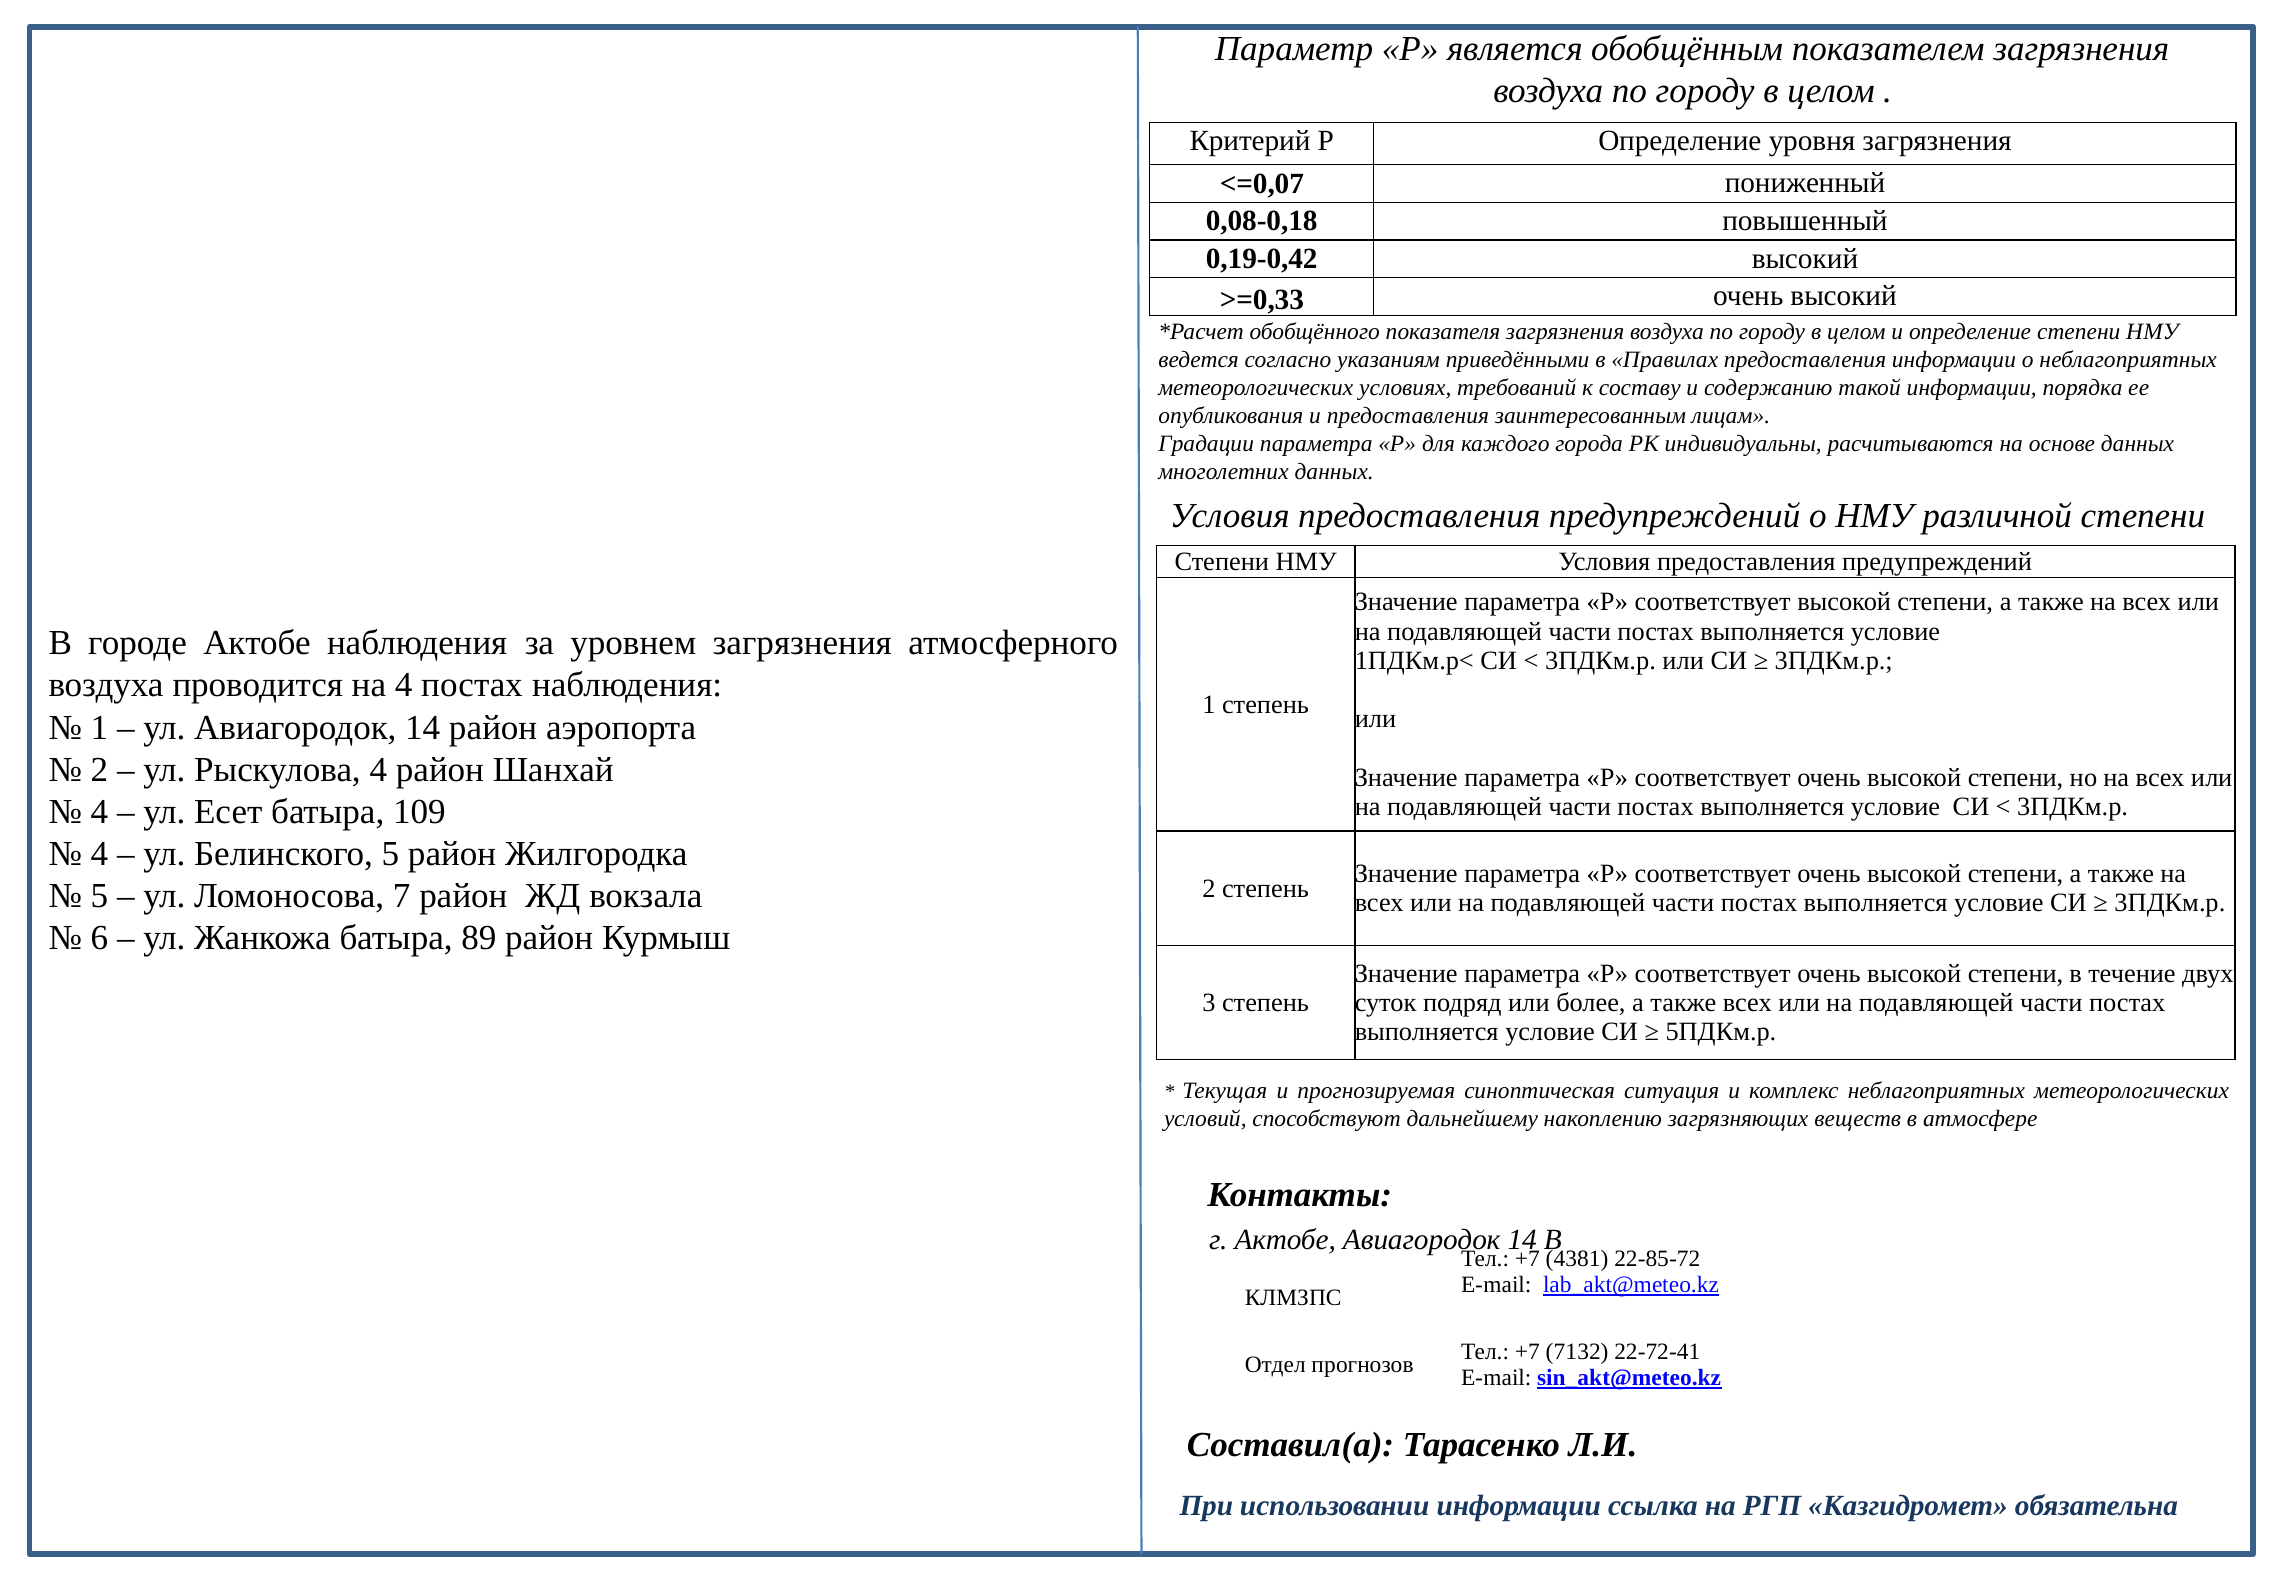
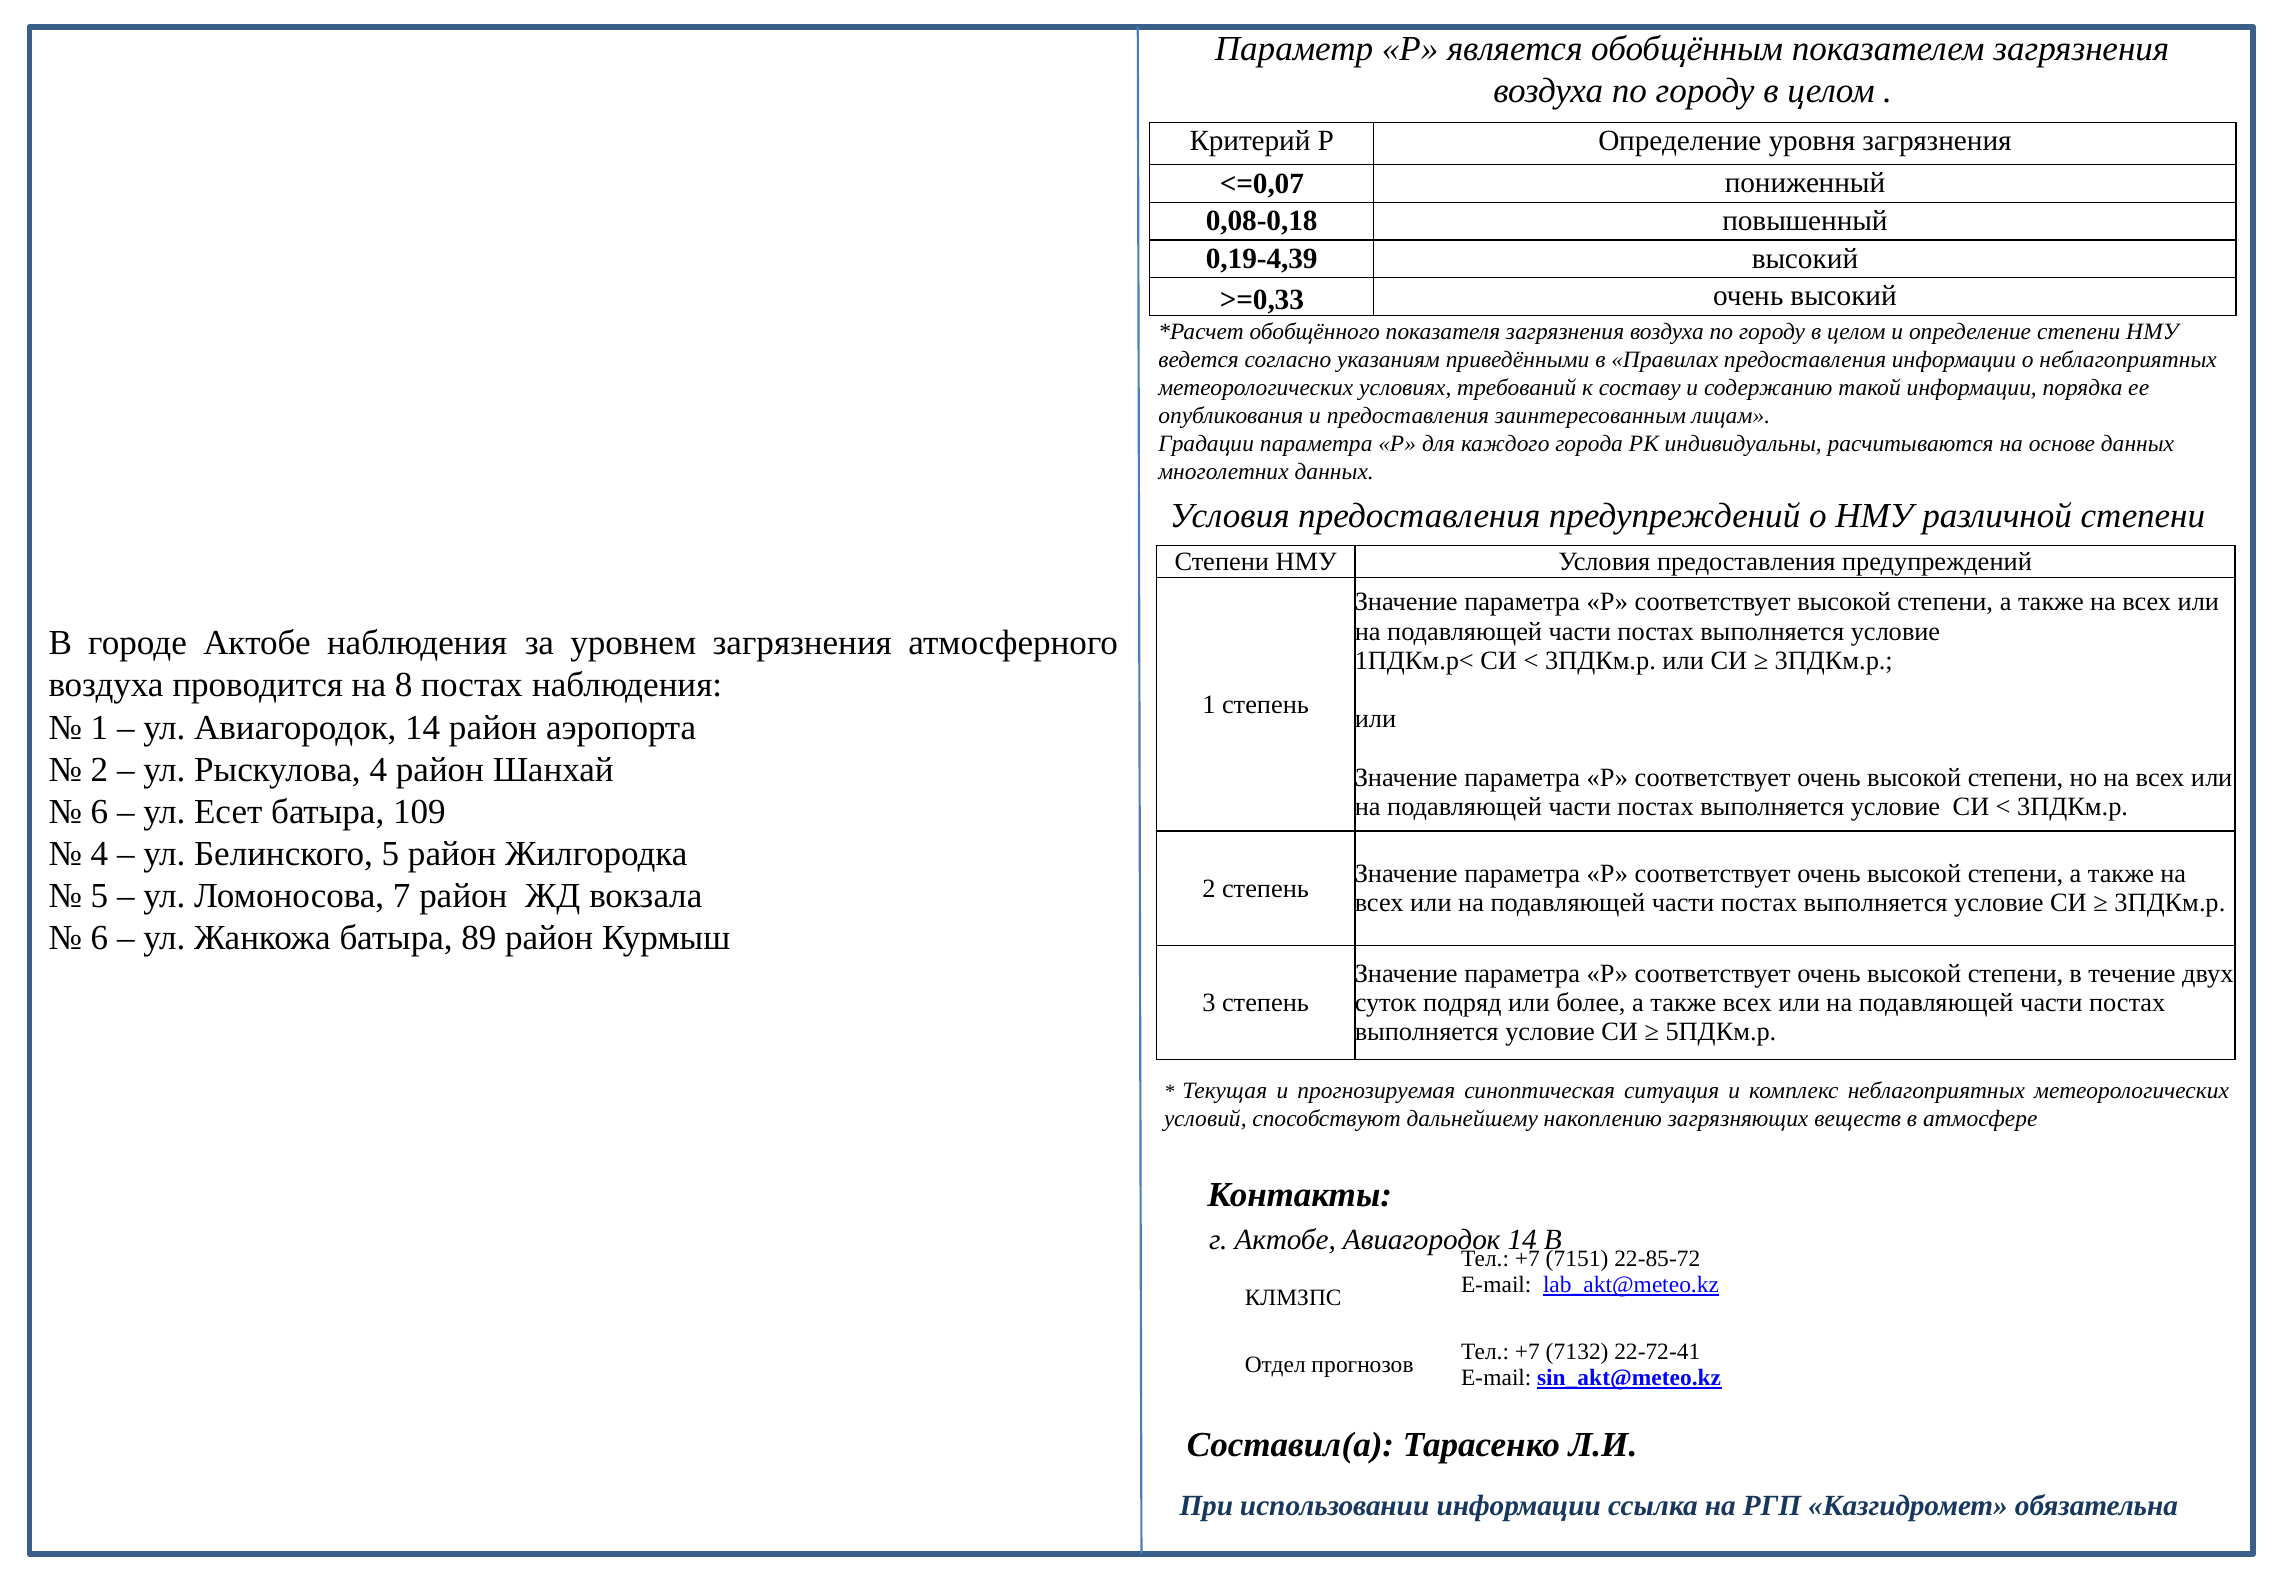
0,19-0,42: 0,19-0,42 -> 0,19-4,39
на 4: 4 -> 8
4 at (99, 812): 4 -> 6
4381: 4381 -> 7151
